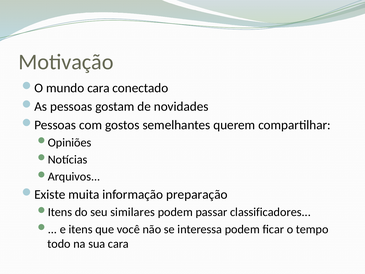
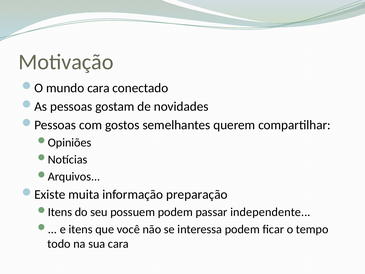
similares: similares -> possuem
classificadores: classificadores -> independente
